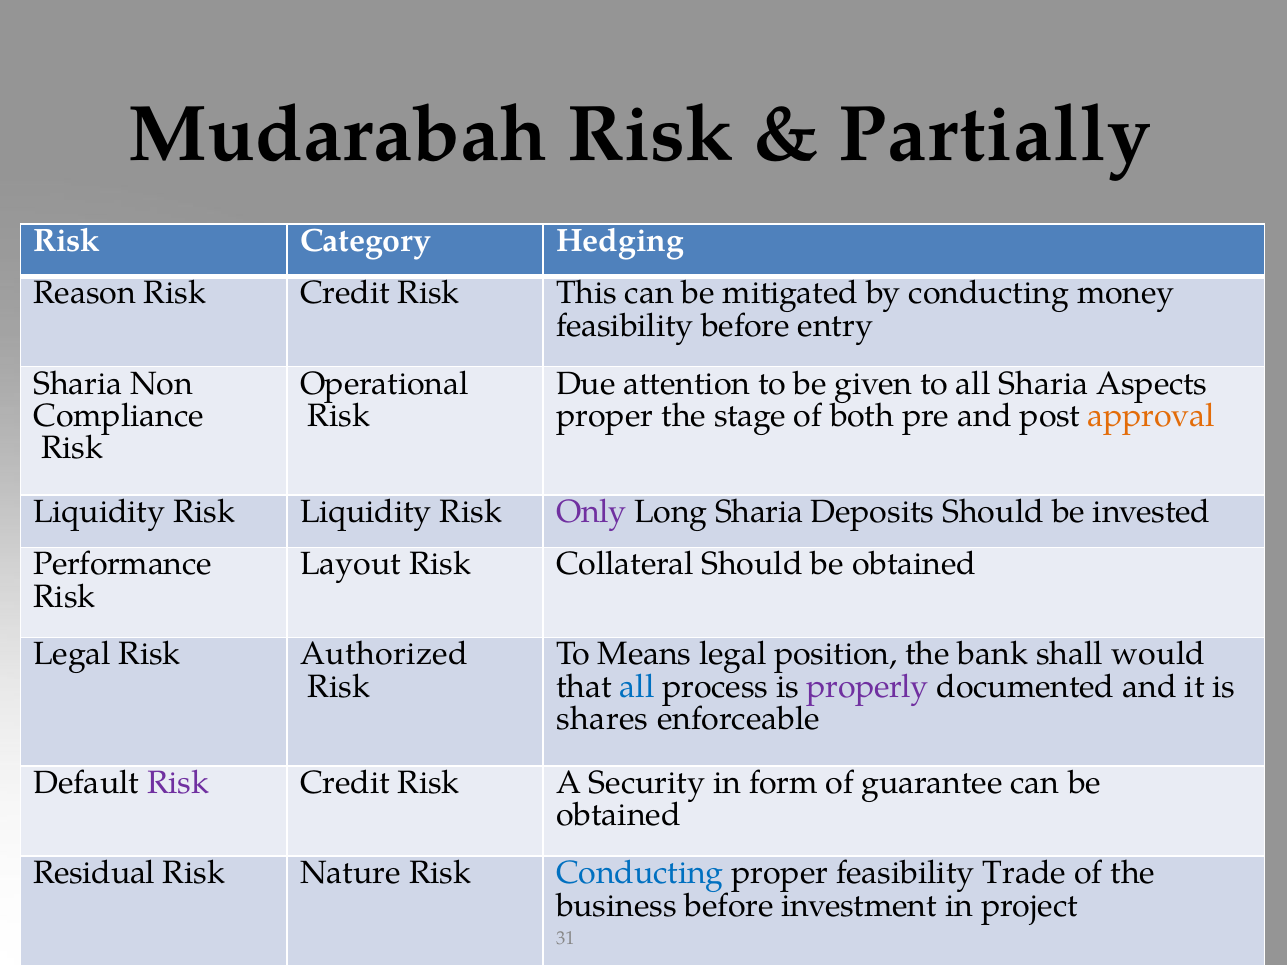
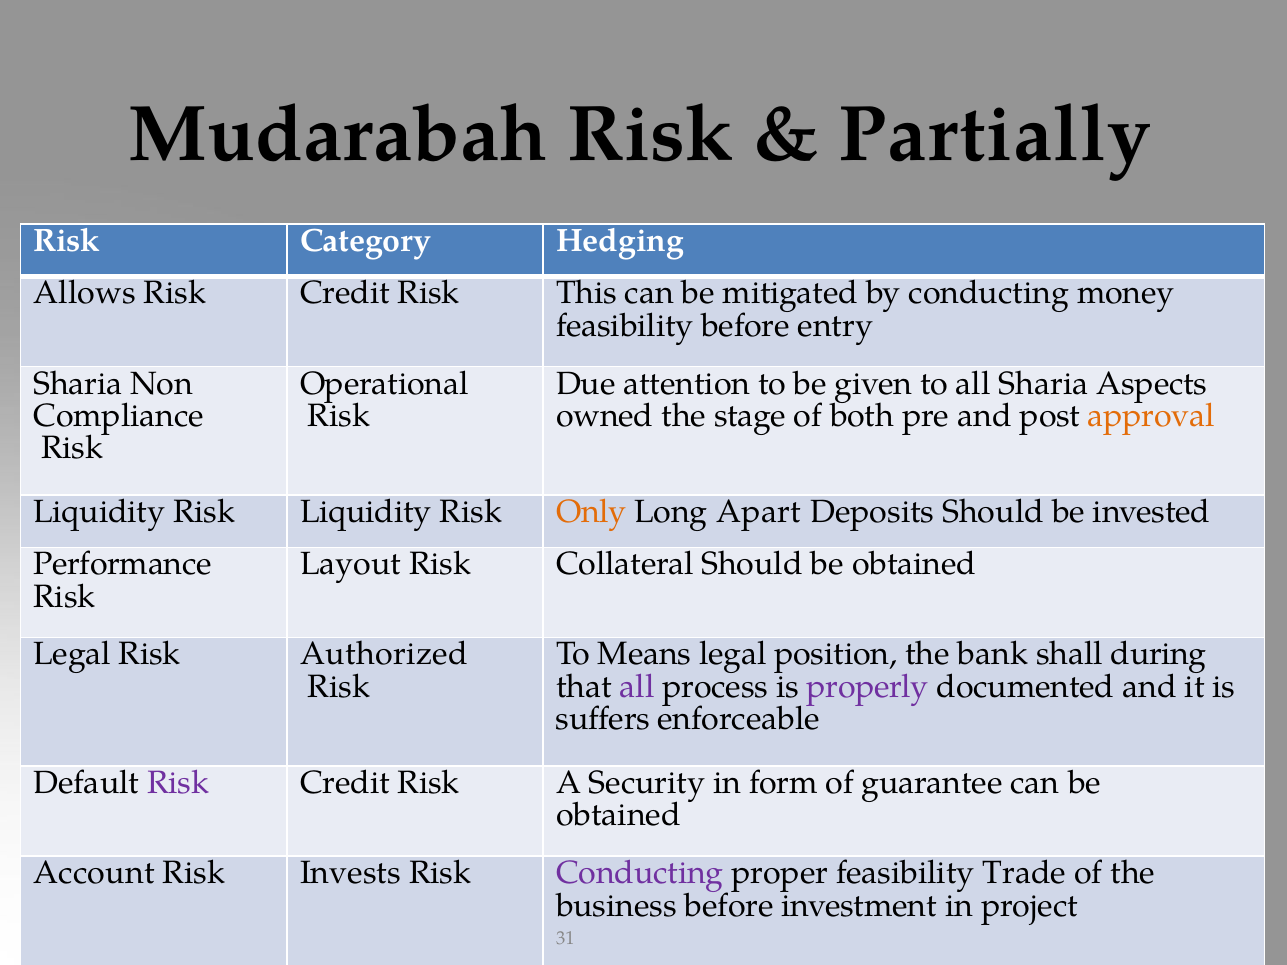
Reason: Reason -> Allows
proper at (605, 416): proper -> owned
Only colour: purple -> orange
Long Sharia: Sharia -> Apart
would: would -> during
all at (637, 687) colour: blue -> purple
shares: shares -> suffers
Residual: Residual -> Account
Nature: Nature -> Invests
Conducting at (640, 873) colour: blue -> purple
